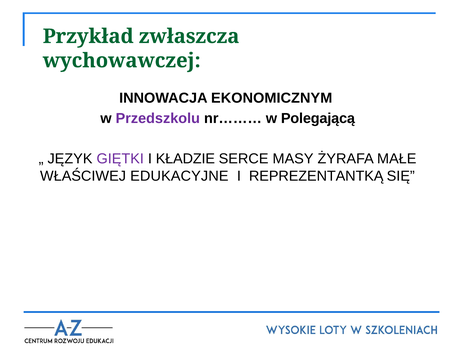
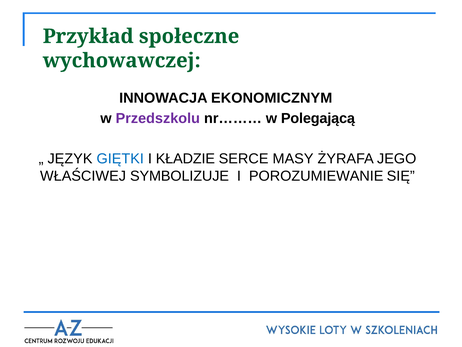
zwłaszcza: zwłaszcza -> społeczne
GIĘTKI colour: purple -> blue
MAŁE: MAŁE -> JEGO
EDUKACYJNE: EDUKACYJNE -> SYMBOLIZUJE
REPREZENTANTKĄ: REPREZENTANTKĄ -> POROZUMIEWANIE
